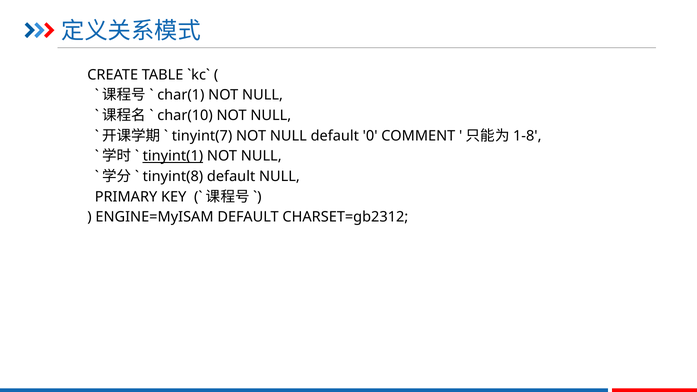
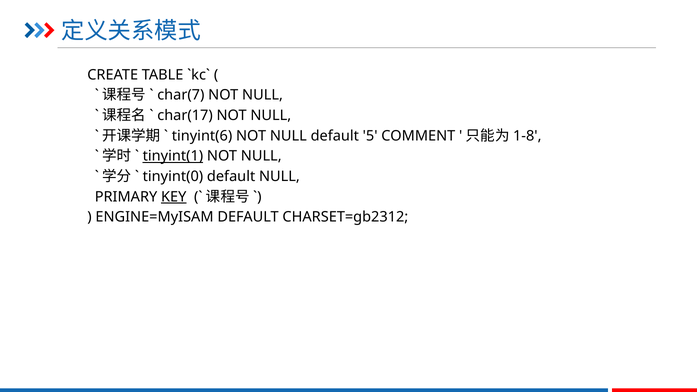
char(1: char(1 -> char(7
char(10: char(10 -> char(17
tinyint(7: tinyint(7 -> tinyint(6
0: 0 -> 5
tinyint(8: tinyint(8 -> tinyint(0
KEY underline: none -> present
